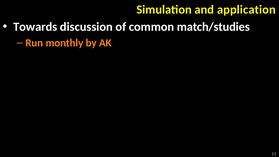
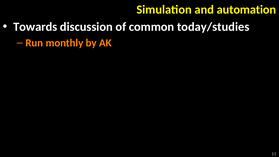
application: application -> automation
match/studies: match/studies -> today/studies
